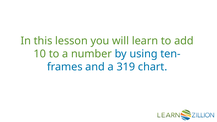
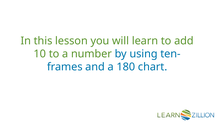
319: 319 -> 180
